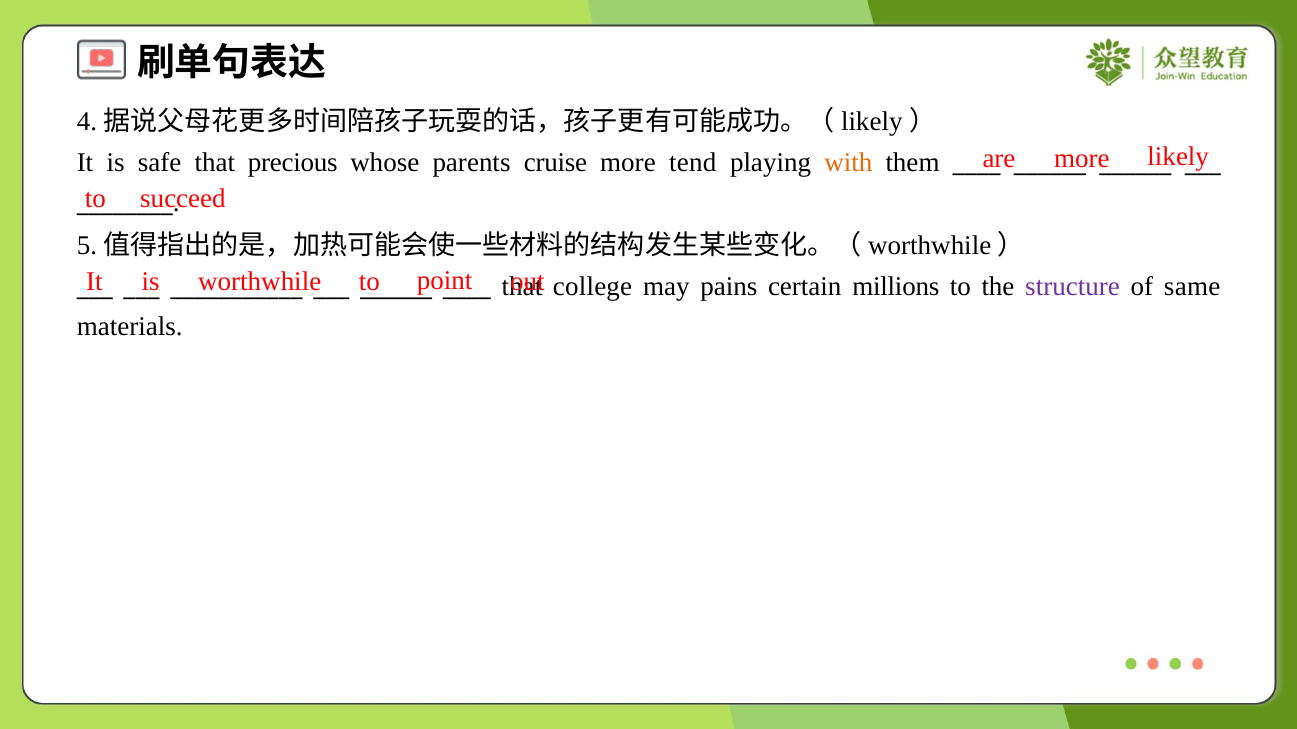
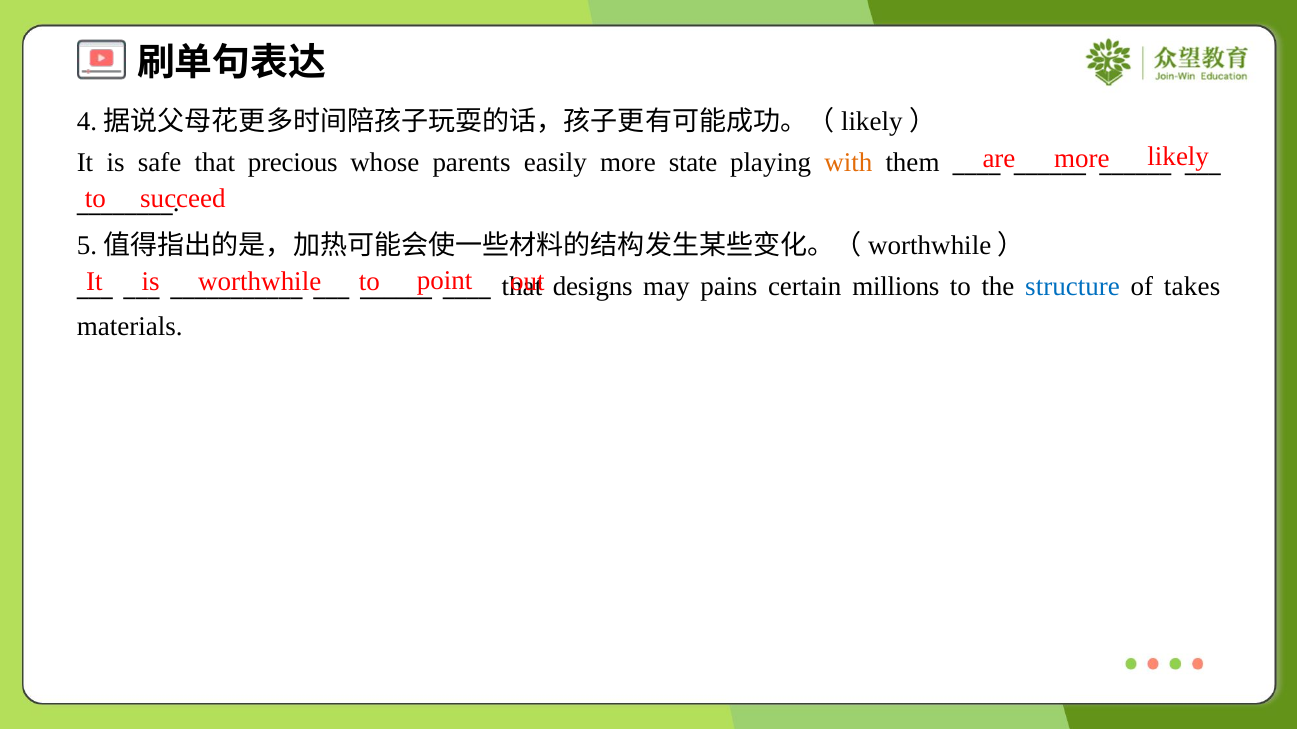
cruise: cruise -> easily
tend: tend -> state
college: college -> designs
structure colour: purple -> blue
same: same -> takes
